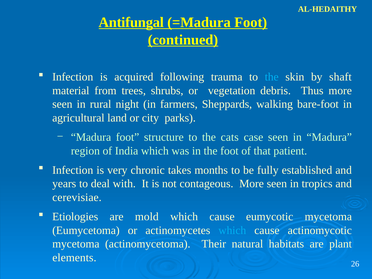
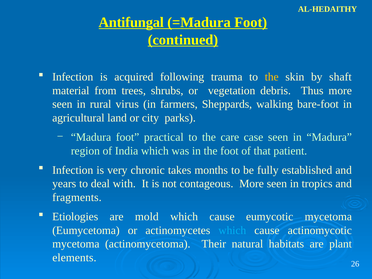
the at (272, 77) colour: light blue -> yellow
night: night -> virus
structure: structure -> practical
cats: cats -> care
cerevisiae: cerevisiae -> fragments
